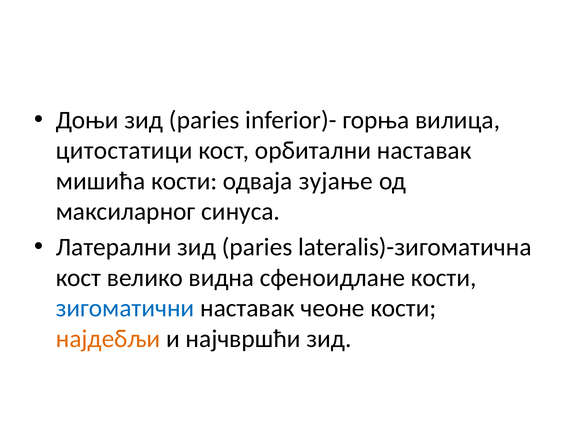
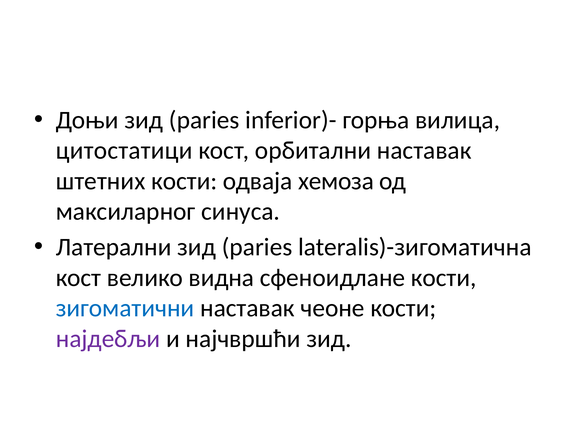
мишића: мишића -> штетних
зујање: зујање -> хемоза
најдебљи colour: orange -> purple
